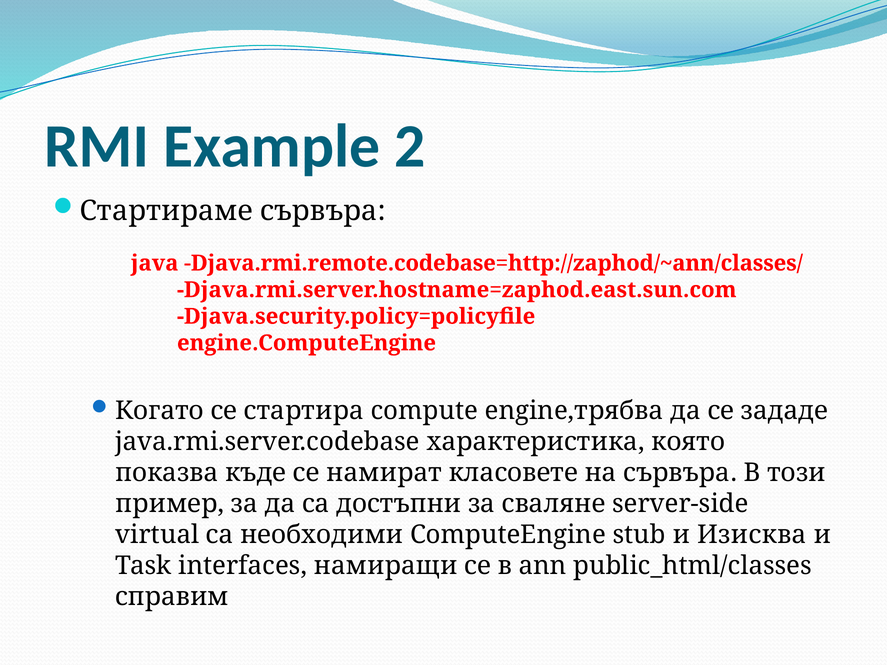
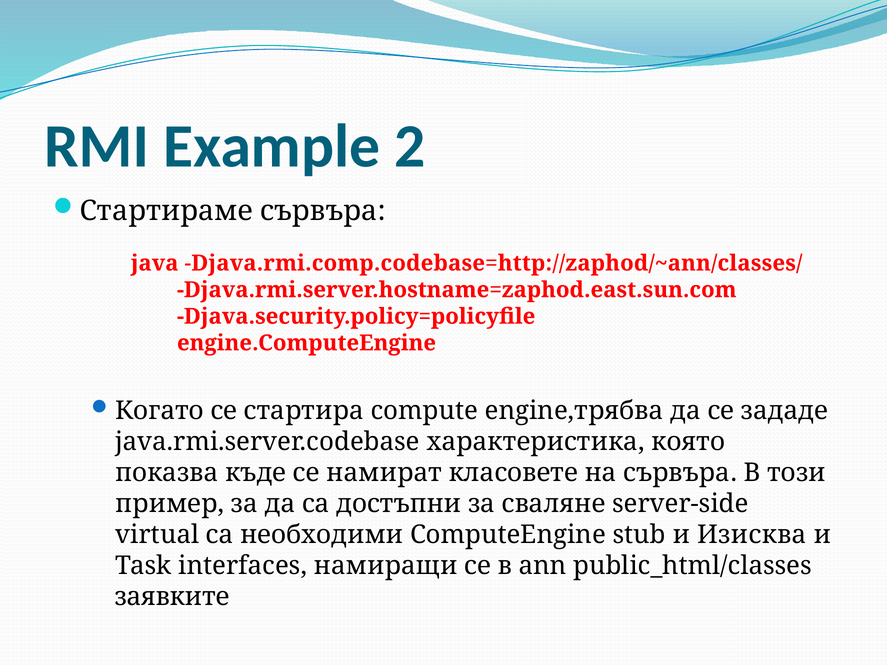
Djava.rmi.remote.codebase=http://zaphod/~ann/classes/: Djava.rmi.remote.codebase=http://zaphod/~ann/classes/ -> Djava.rmi.comp.codebase=http://zaphod/~ann/classes/
справим: справим -> заявките
